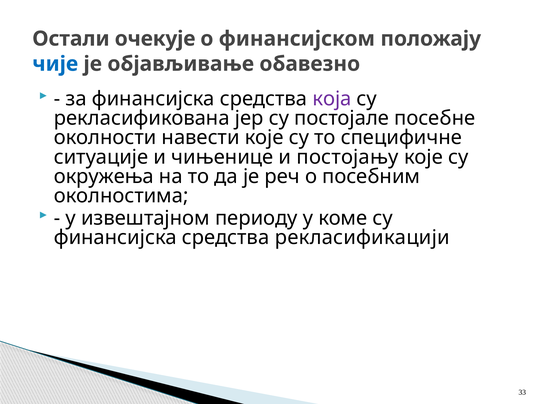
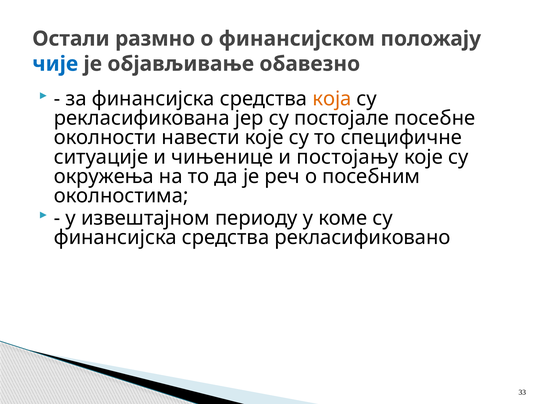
очекује: очекује -> размно
која colour: purple -> orange
рекласификацији: рекласификацији -> рекласификовано
